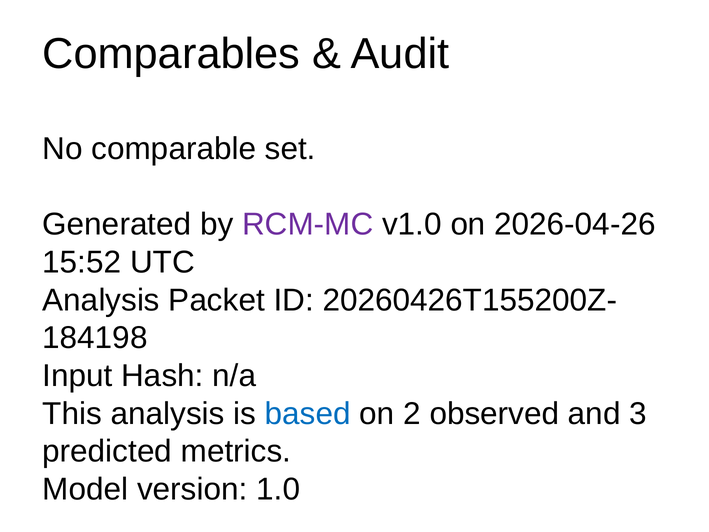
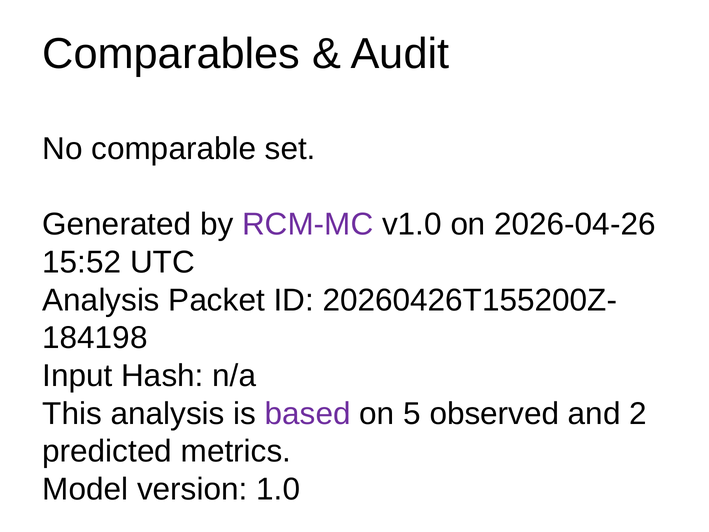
based colour: blue -> purple
2: 2 -> 5
3: 3 -> 2
